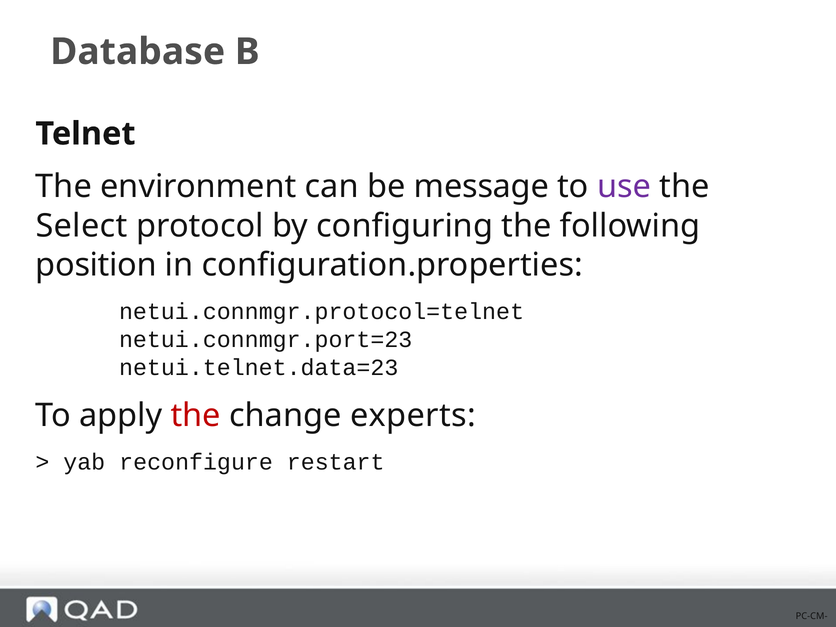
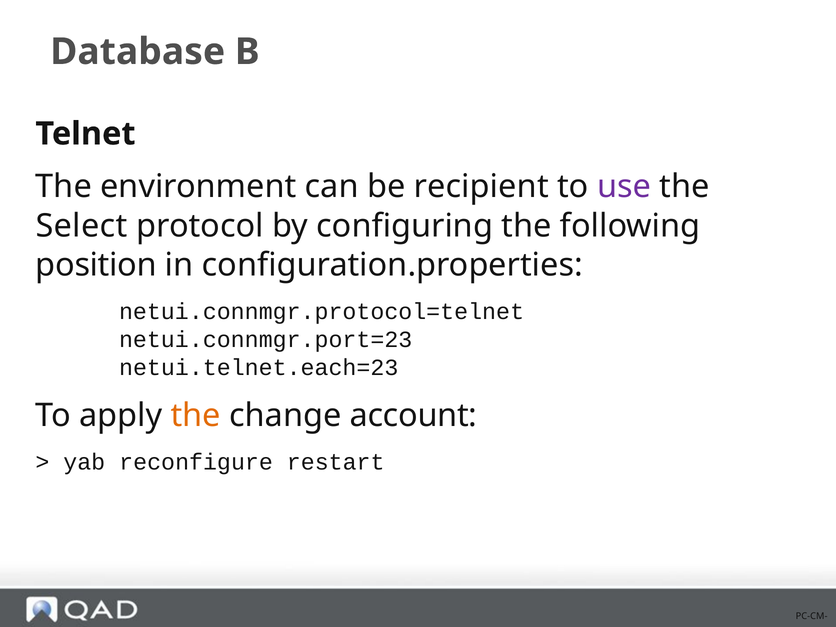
message: message -> recipient
netui.telnet.data=23: netui.telnet.data=23 -> netui.telnet.each=23
the at (196, 415) colour: red -> orange
experts: experts -> account
